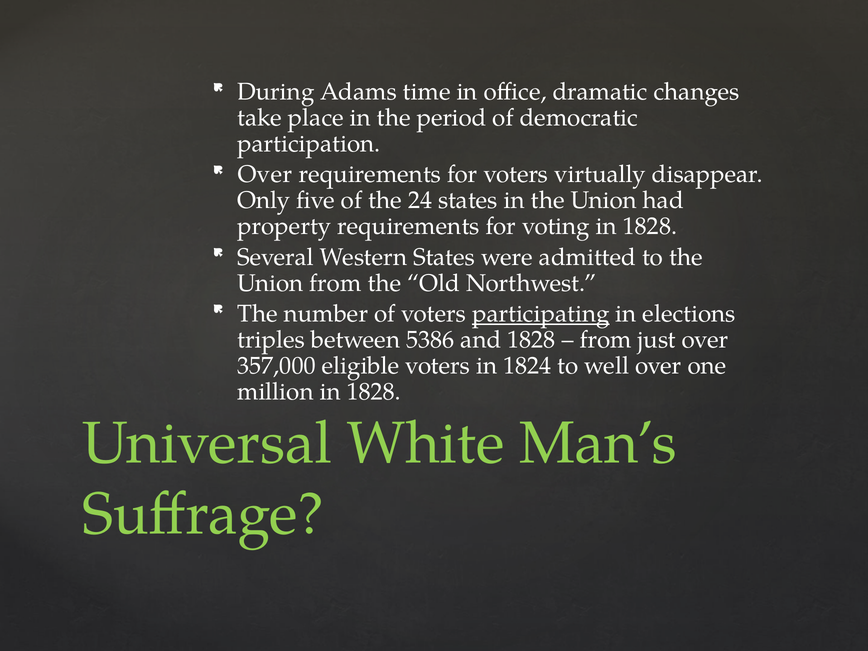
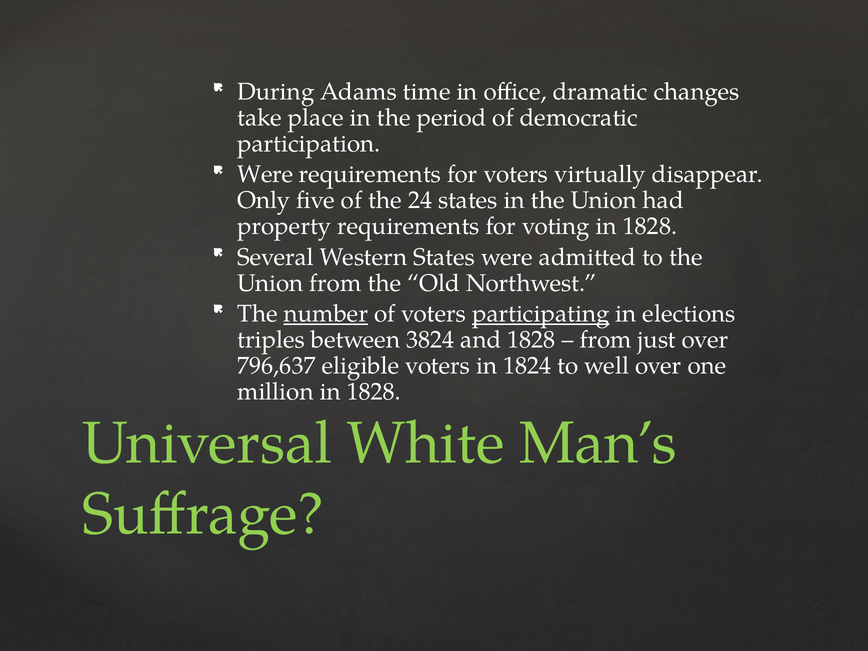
Over at (265, 174): Over -> Were
number underline: none -> present
5386: 5386 -> 3824
357,000: 357,000 -> 796,637
